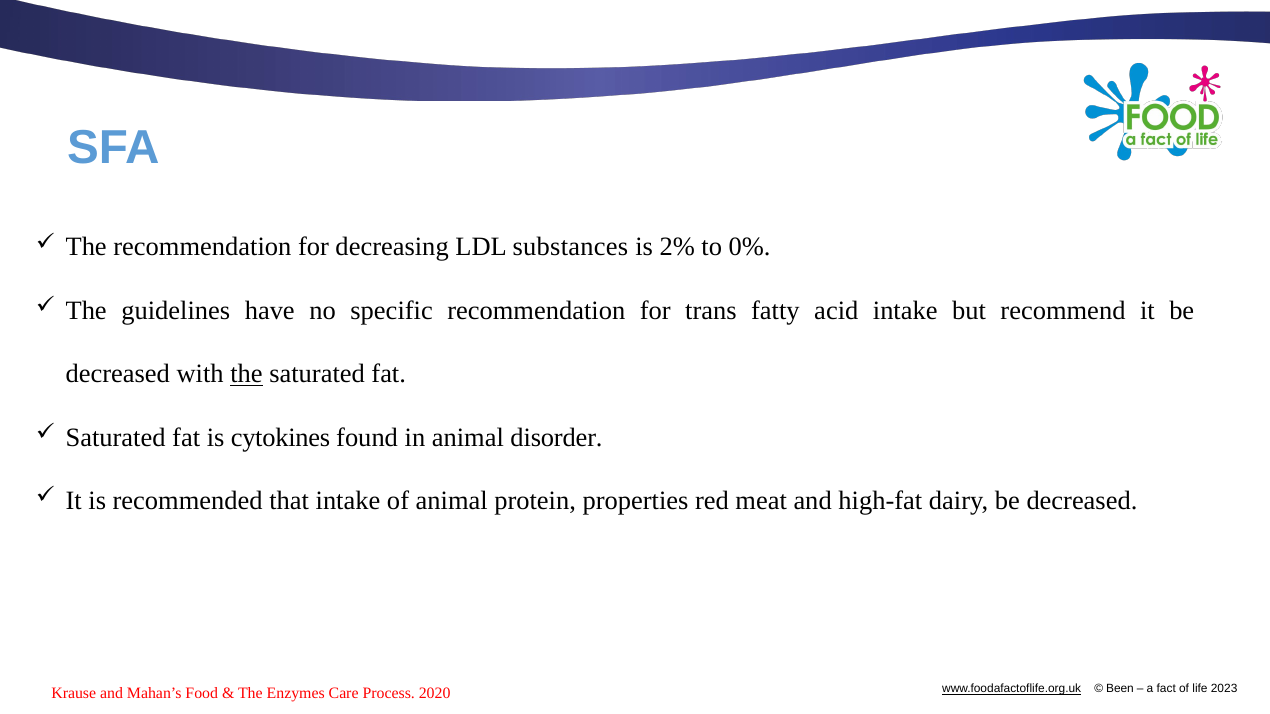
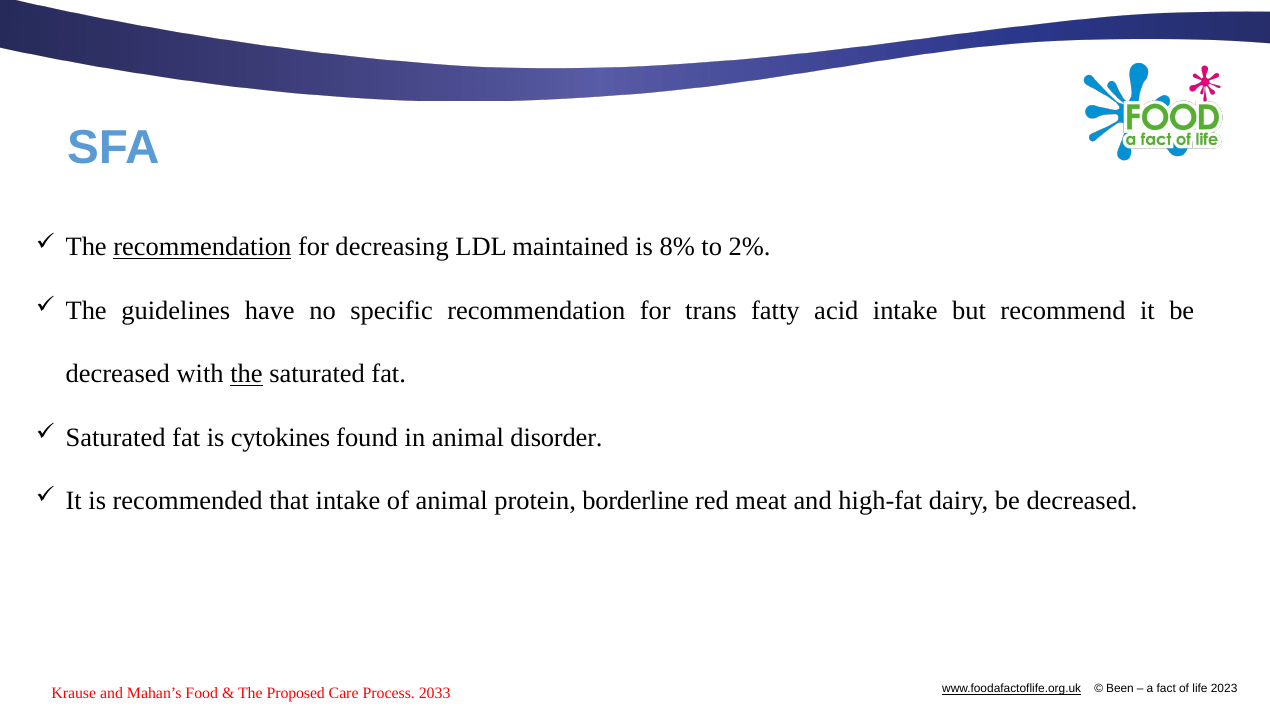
recommendation at (202, 247) underline: none -> present
substances: substances -> maintained
2%: 2% -> 8%
0%: 0% -> 2%
properties: properties -> borderline
Enzymes: Enzymes -> Proposed
2020: 2020 -> 2033
